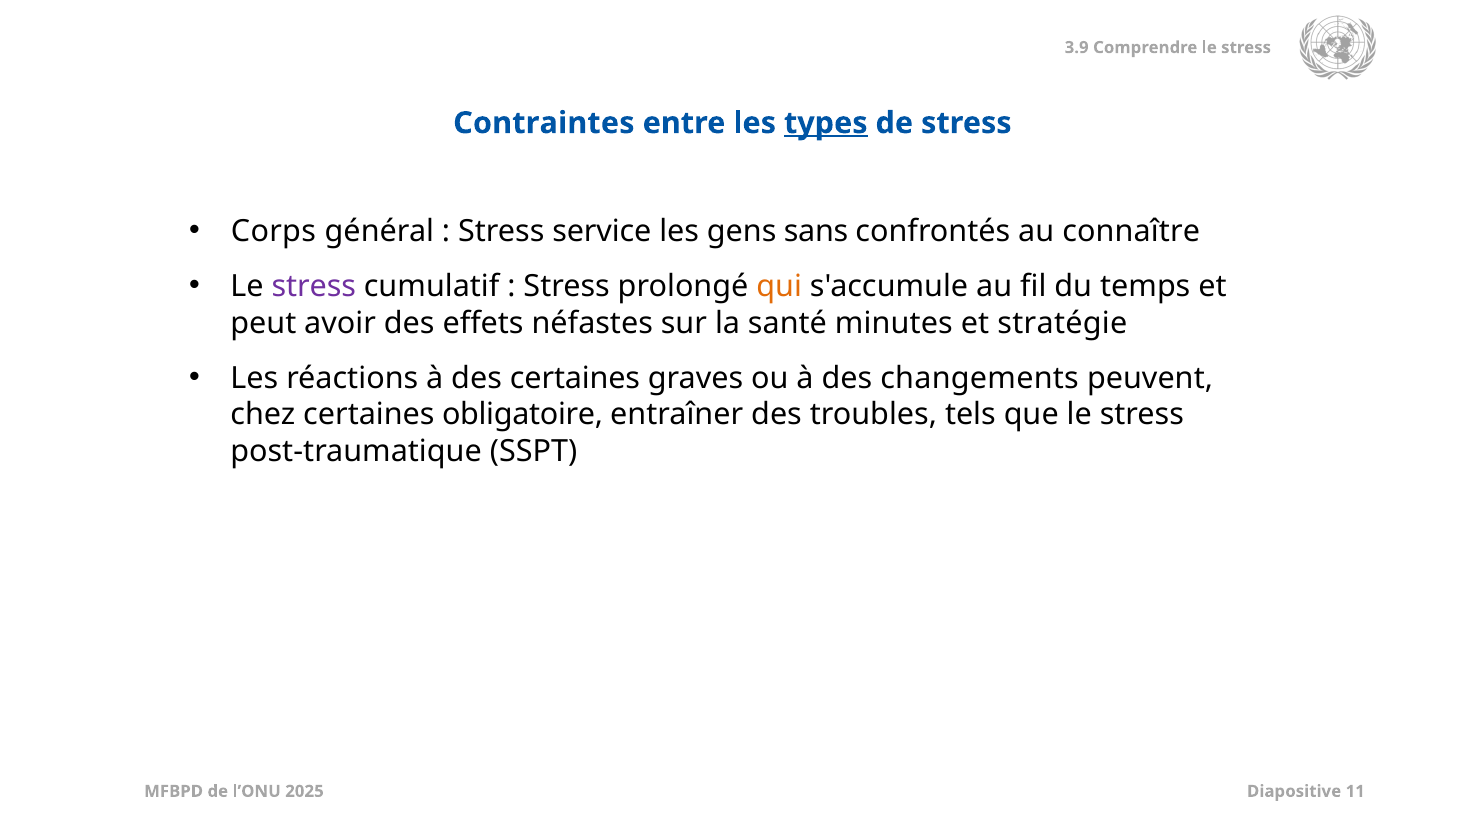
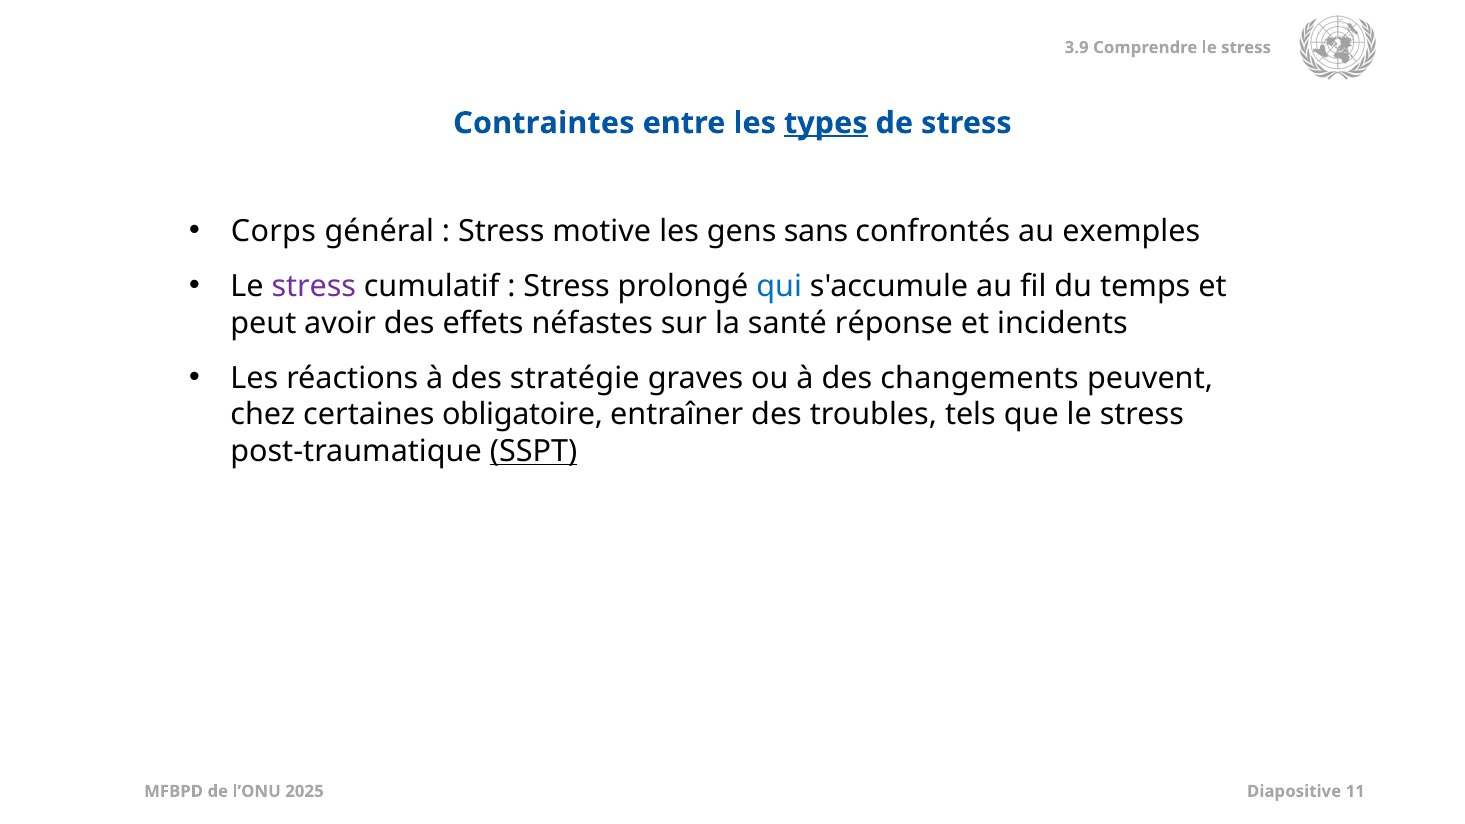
service: service -> motive
connaître: connaître -> exemples
qui colour: orange -> blue
minutes: minutes -> réponse
stratégie: stratégie -> incidents
des certaines: certaines -> stratégie
SSPT underline: none -> present
